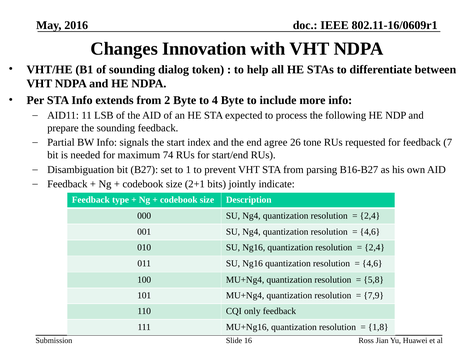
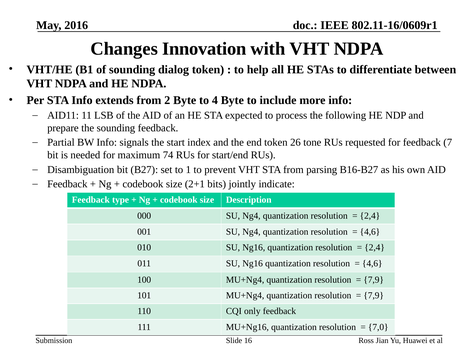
end agree: agree -> token
5,8 at (374, 280): 5,8 -> 7,9
1,8: 1,8 -> 7,0
